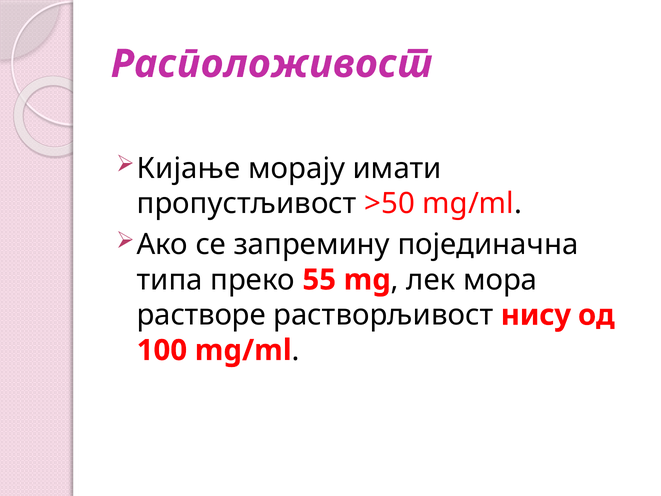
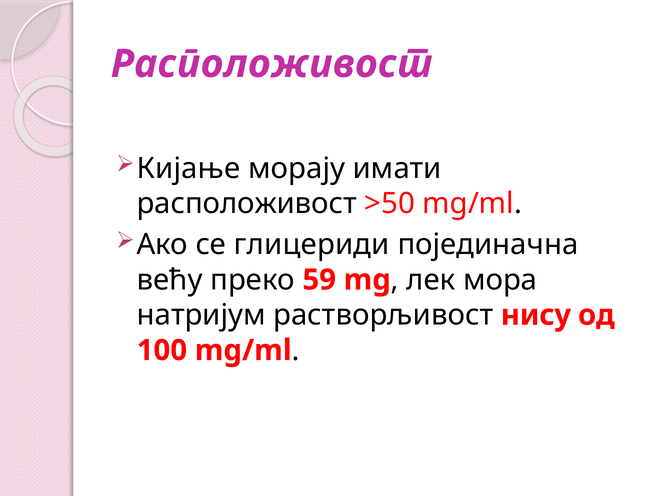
пропустљивост at (247, 204): пропустљивост -> расположивост
запремину: запремину -> глицериди
типа: типа -> већу
55: 55 -> 59
растворе: растворе -> натријум
